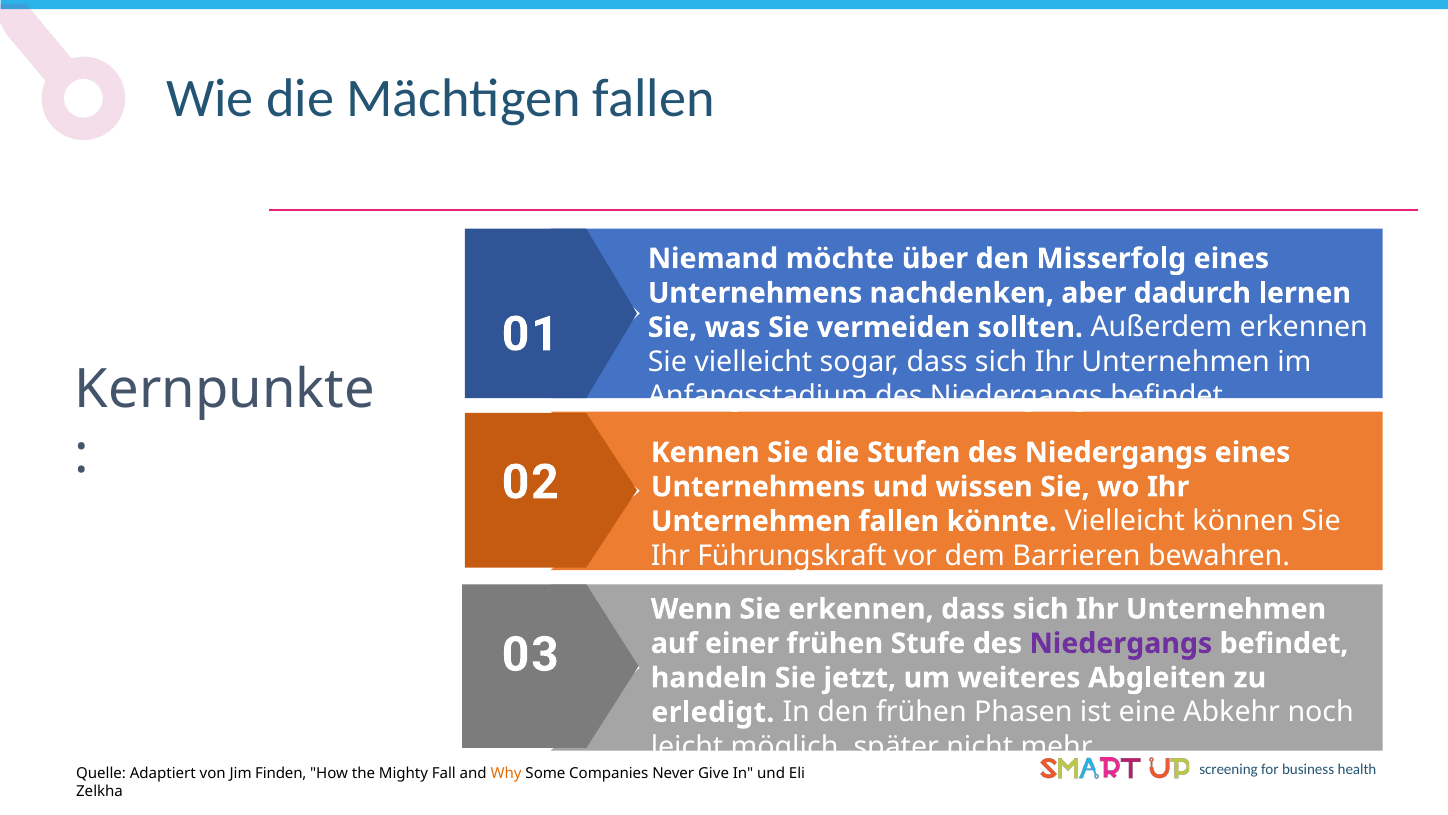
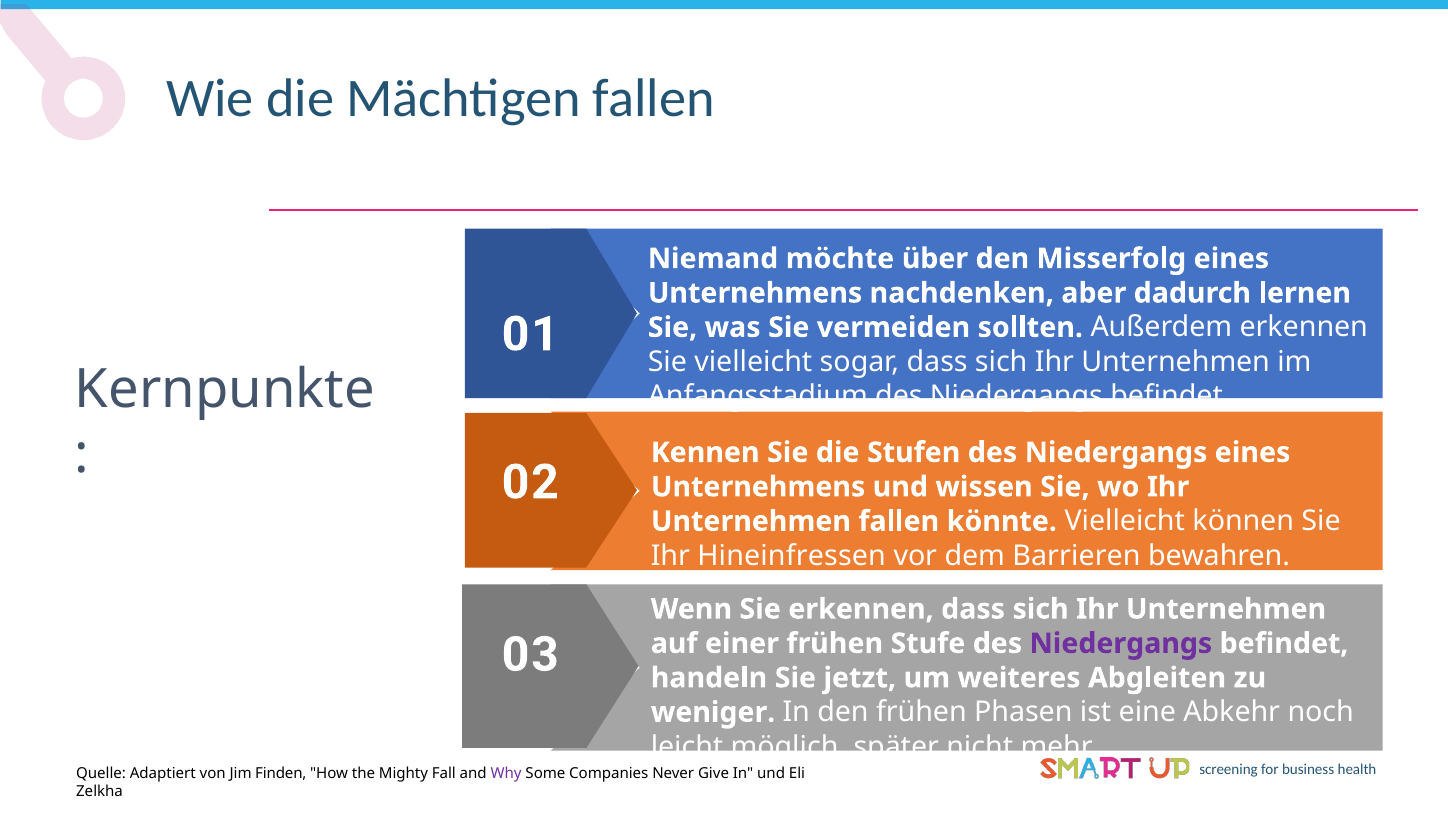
Führungskraft: Führungskraft -> Hineinfressen
erledigt: erledigt -> weniger
Why colour: orange -> purple
